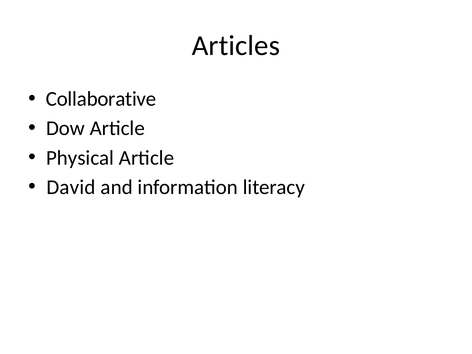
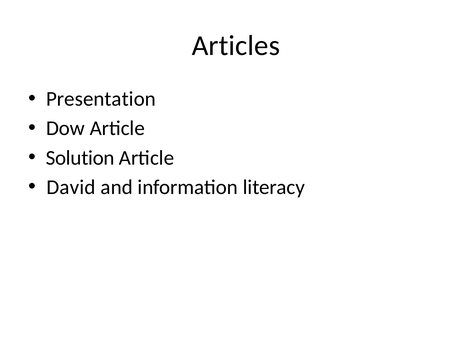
Collaborative: Collaborative -> Presentation
Physical: Physical -> Solution
